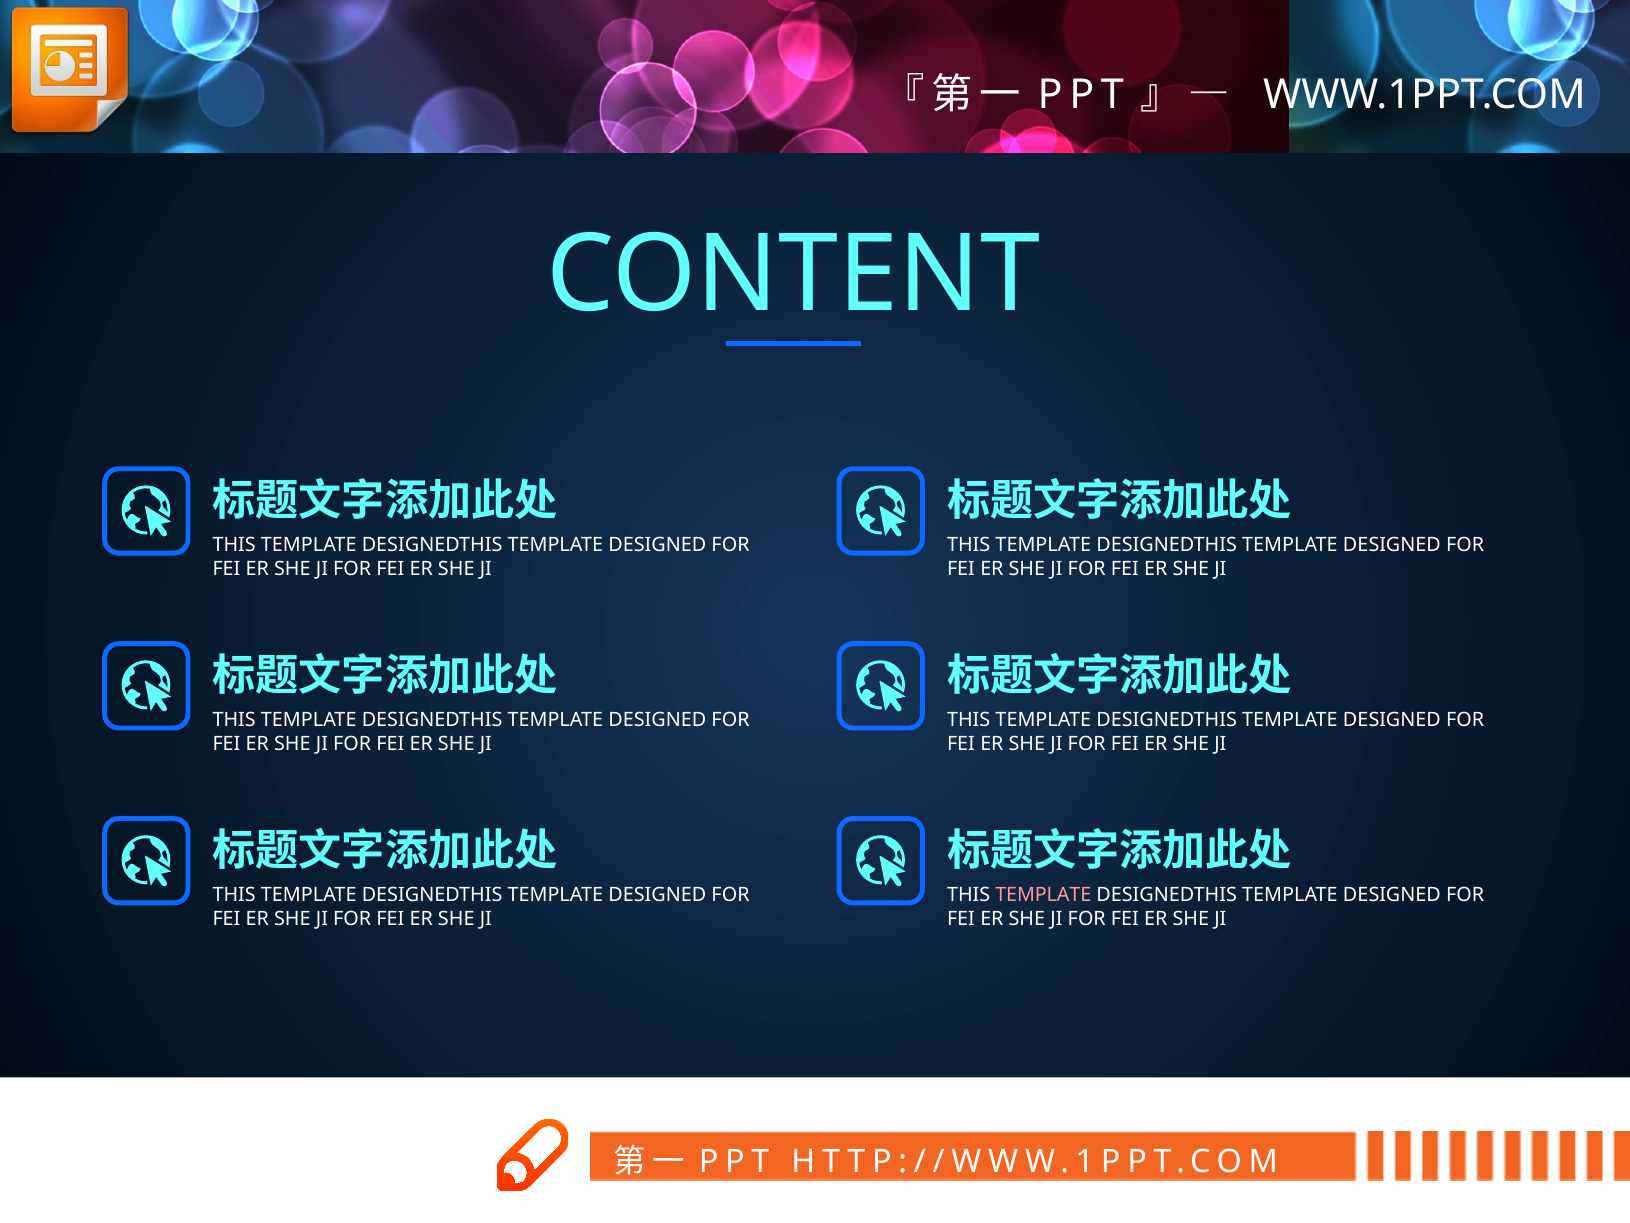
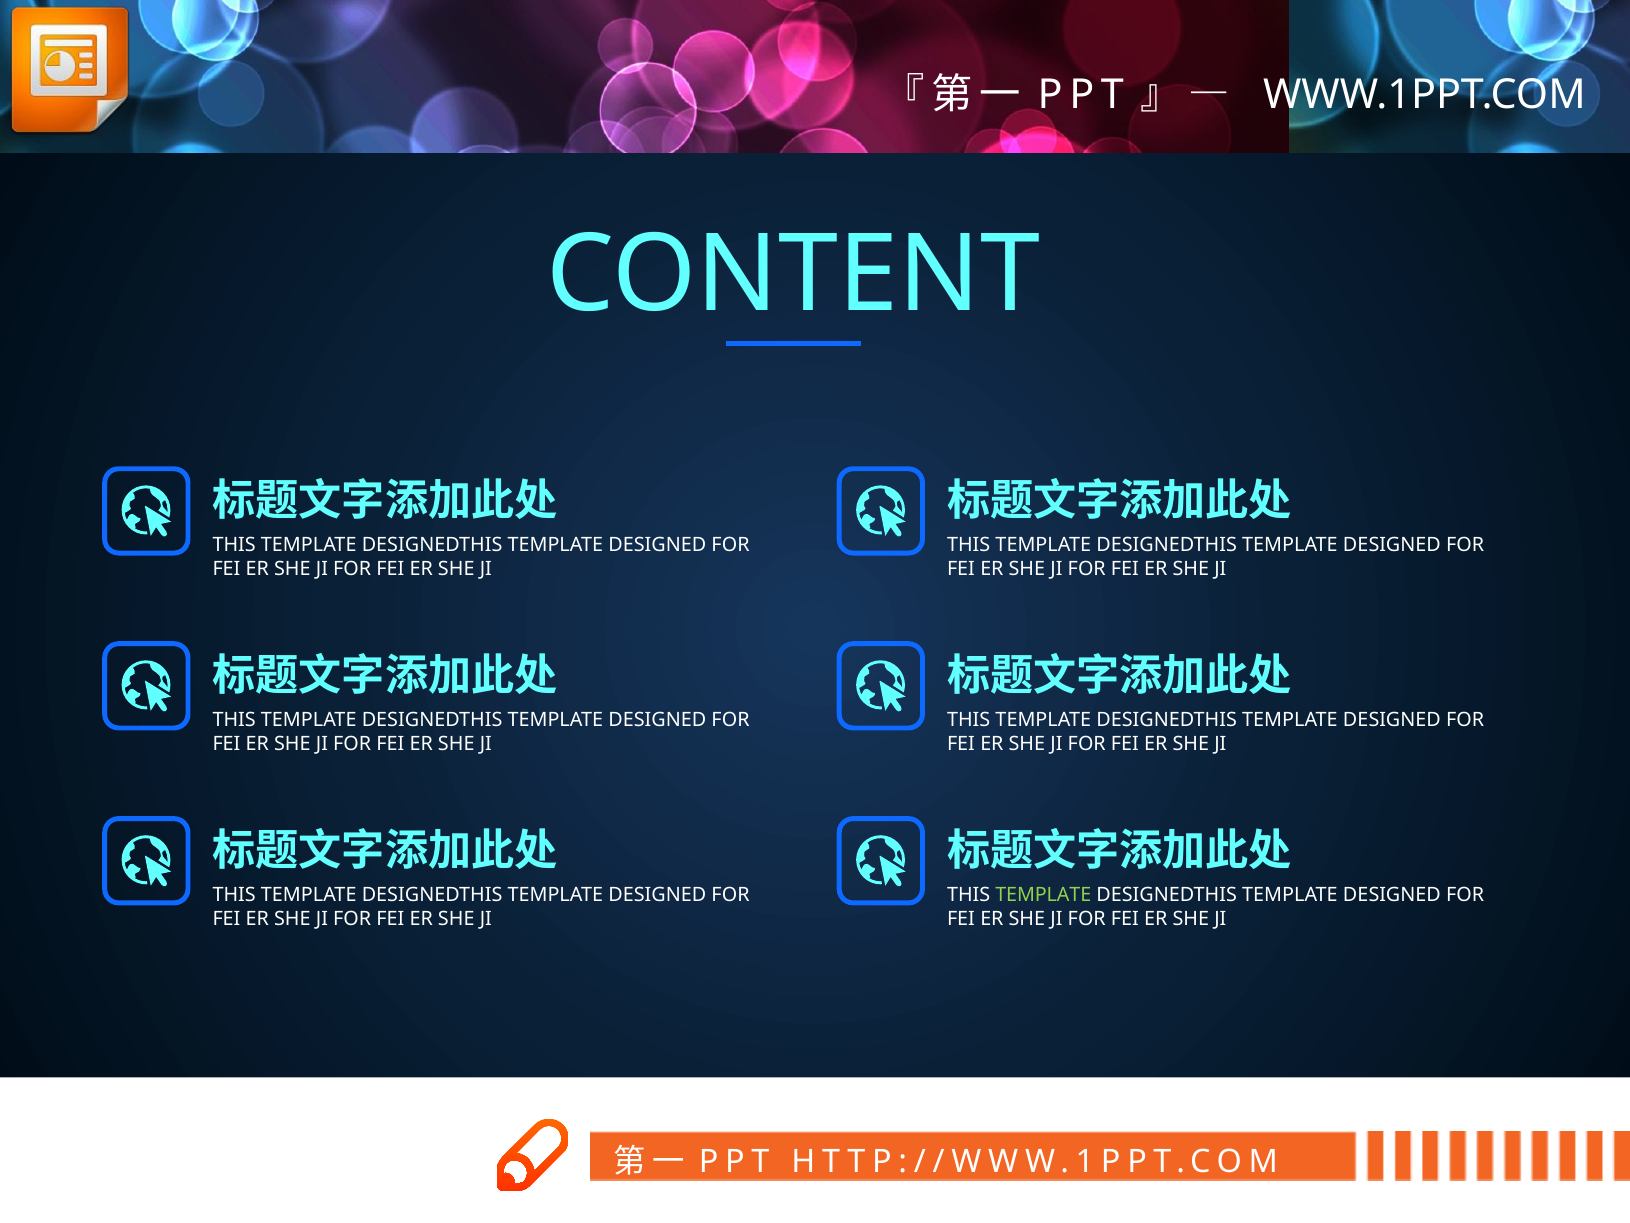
TEMPLATE at (1043, 894) colour: pink -> light green
